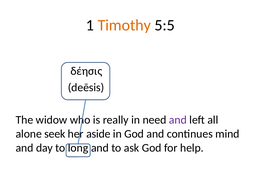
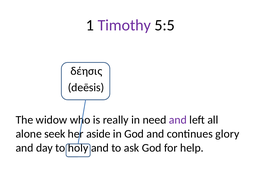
Timothy colour: orange -> purple
mind: mind -> glory
long: long -> holy
